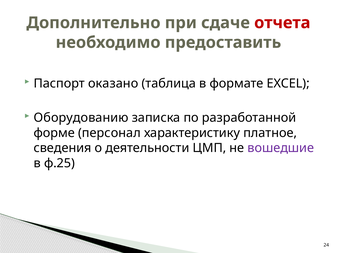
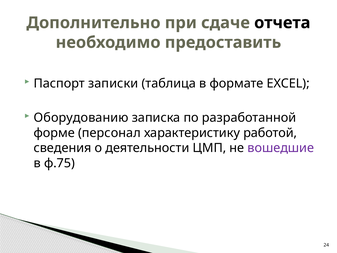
отчета colour: red -> black
оказано: оказано -> записки
платное: платное -> работой
ф.25: ф.25 -> ф.75
